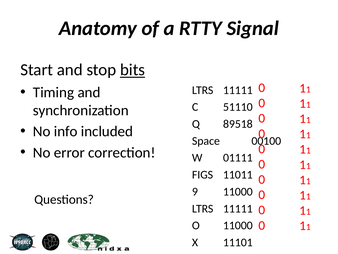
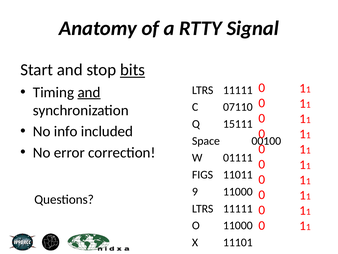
and at (89, 92) underline: none -> present
51110: 51110 -> 07110
89518: 89518 -> 15111
